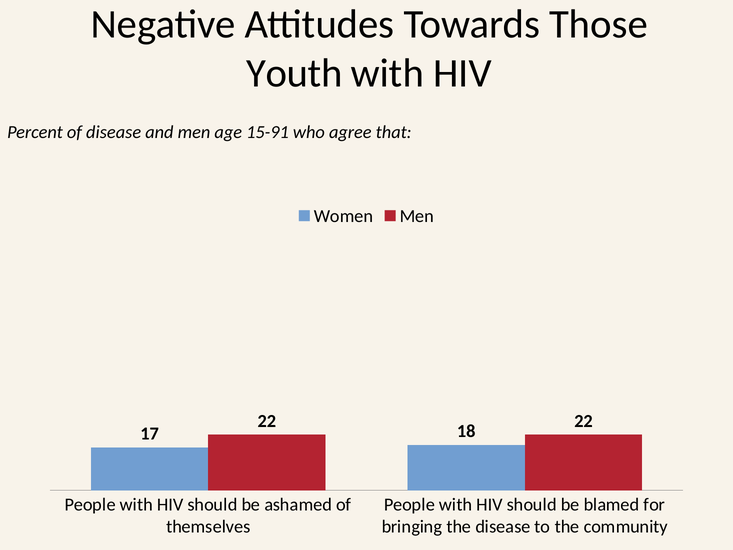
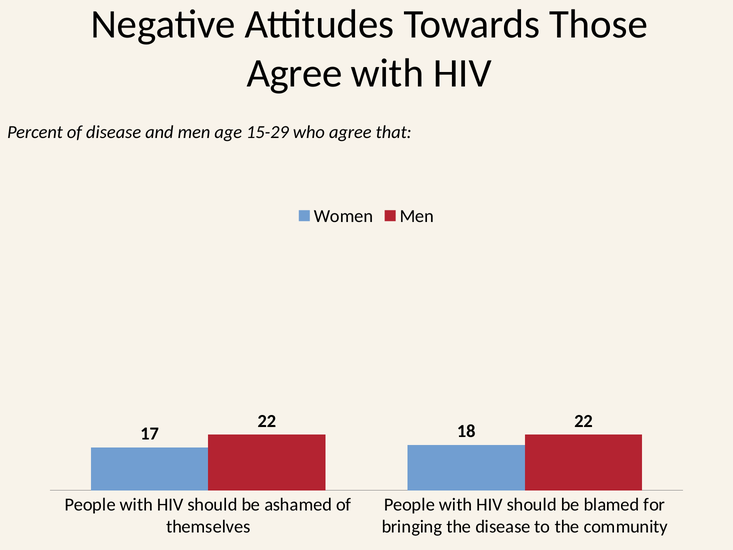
Youth at (294, 73): Youth -> Agree
15-91: 15-91 -> 15-29
